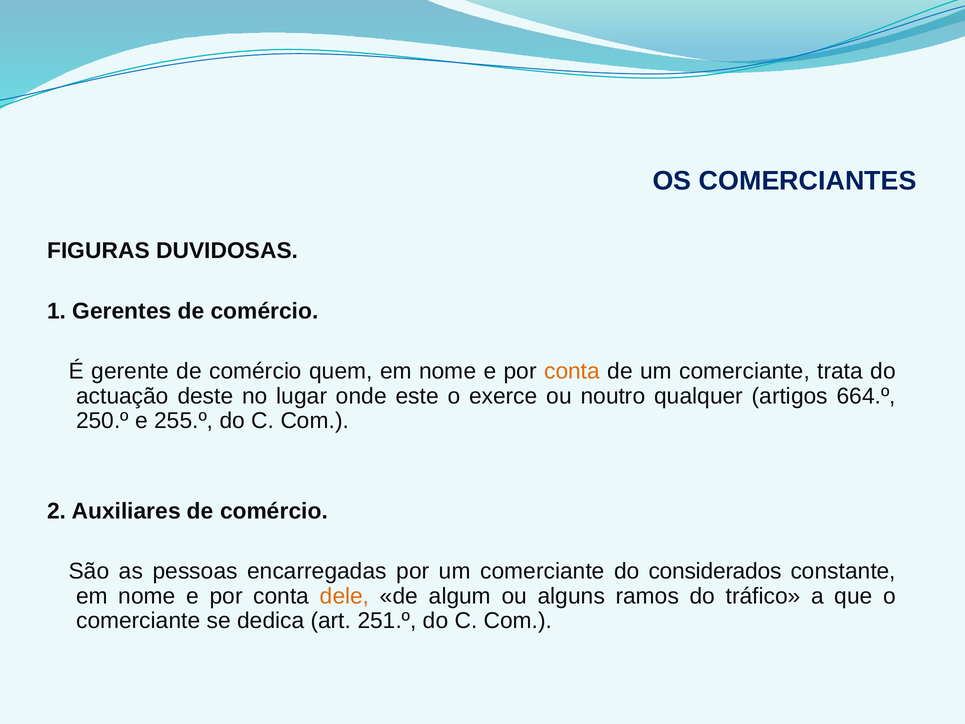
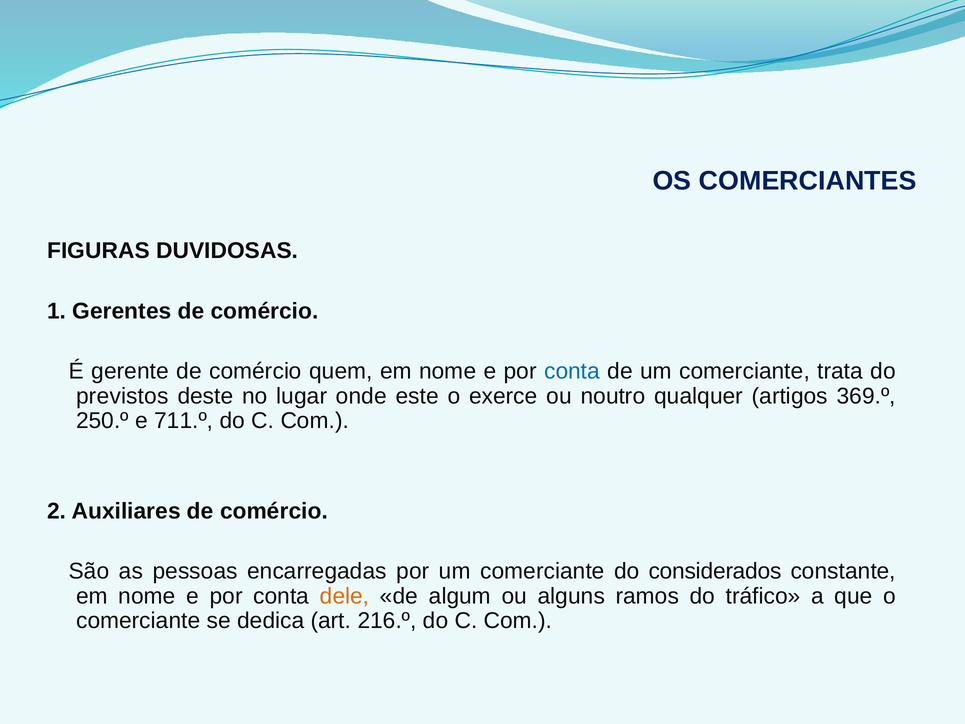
conta at (572, 371) colour: orange -> blue
actuação: actuação -> previstos
664.º: 664.º -> 369.º
255.º: 255.º -> 711.º
251.º: 251.º -> 216.º
